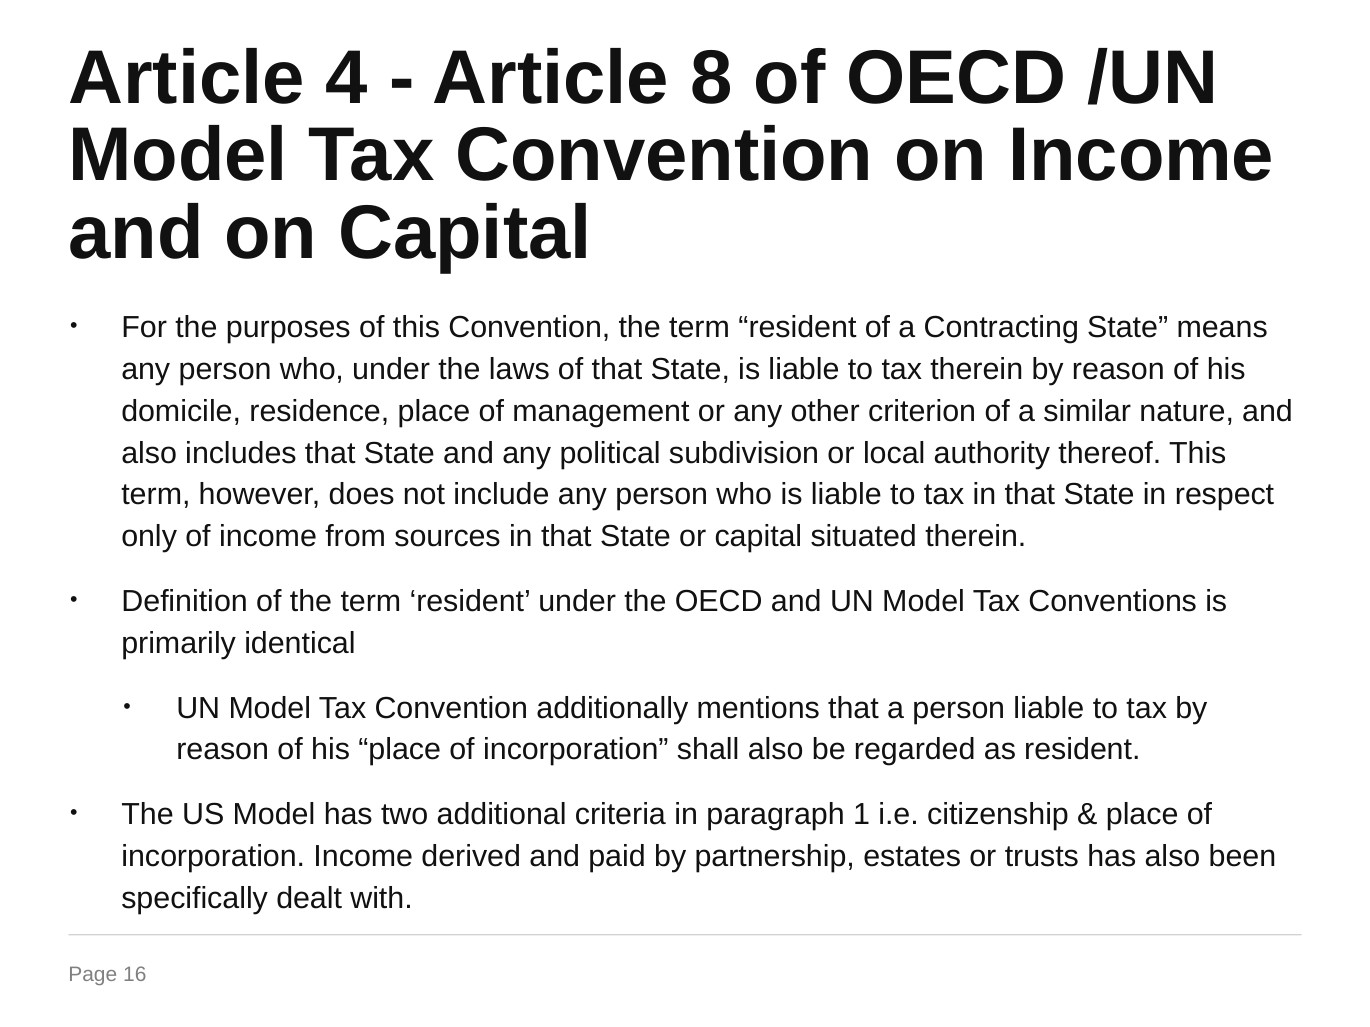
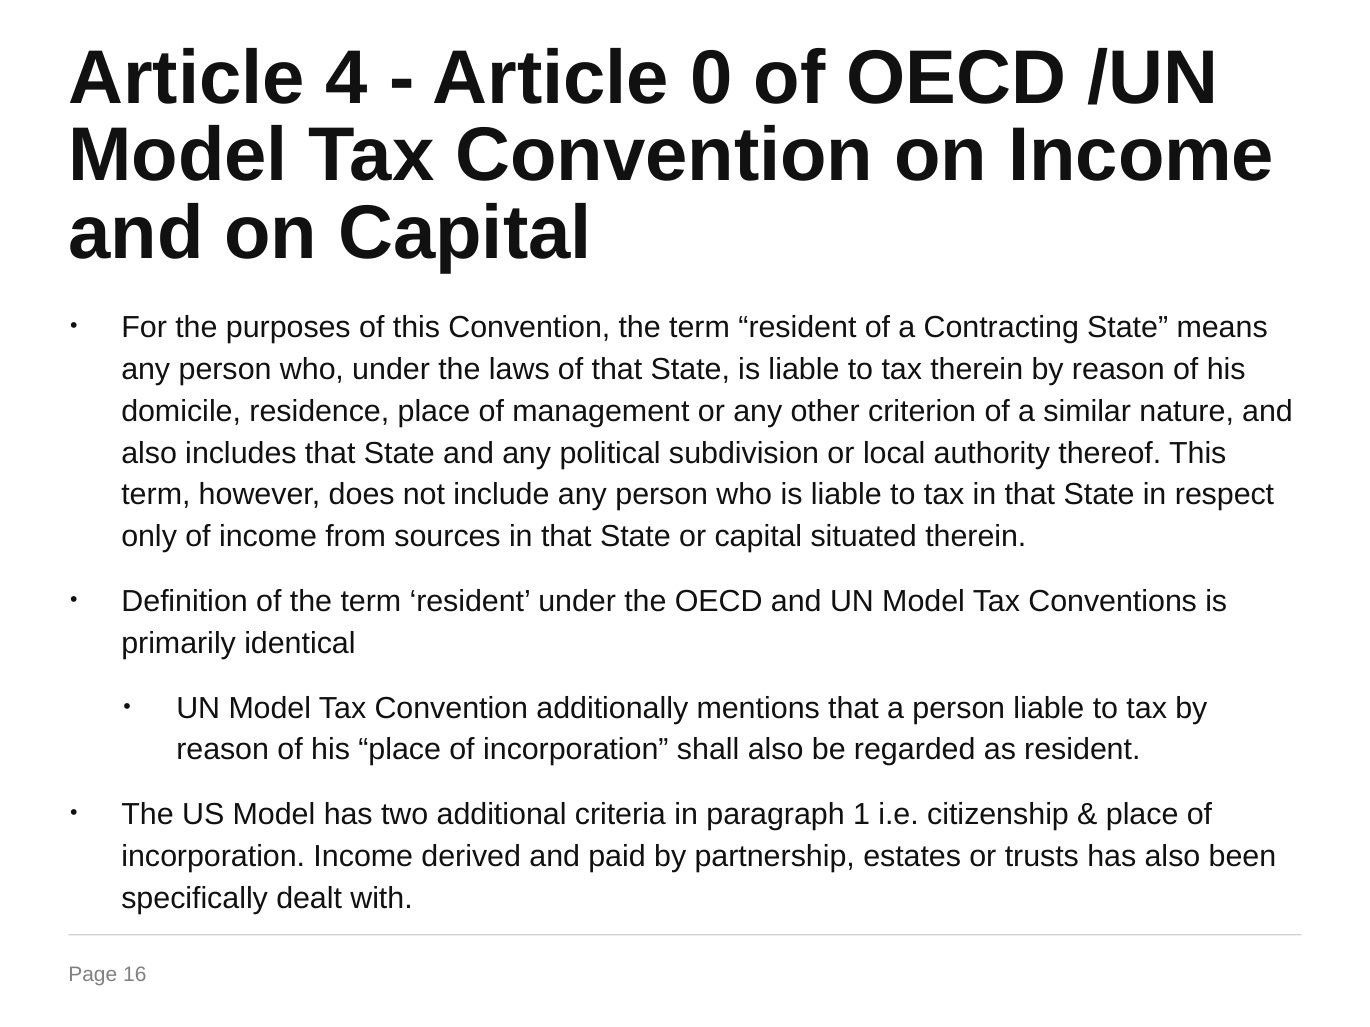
8: 8 -> 0
